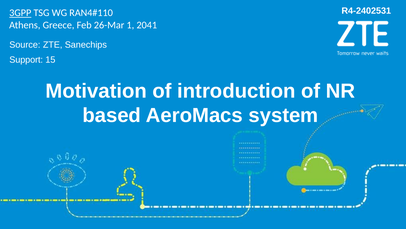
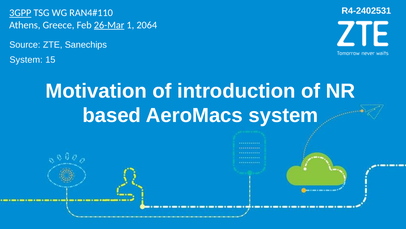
26-Mar underline: none -> present
2041: 2041 -> 2064
Support at (26, 60): Support -> System
